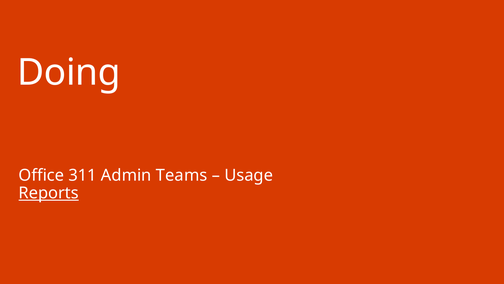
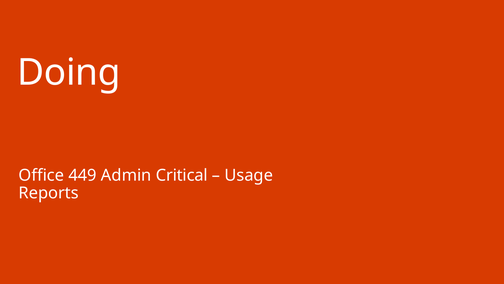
311: 311 -> 449
Teams: Teams -> Critical
Reports underline: present -> none
